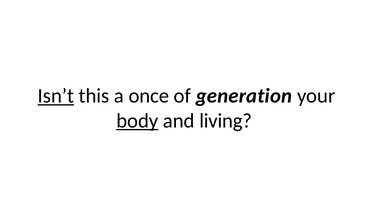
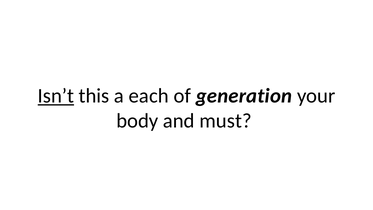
once: once -> each
body underline: present -> none
living: living -> must
